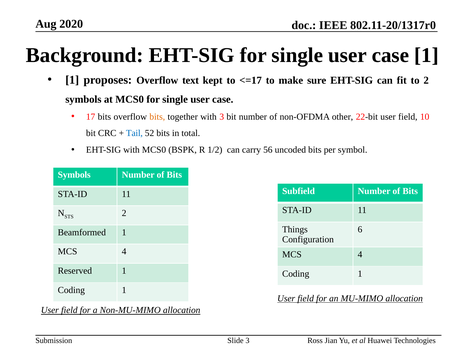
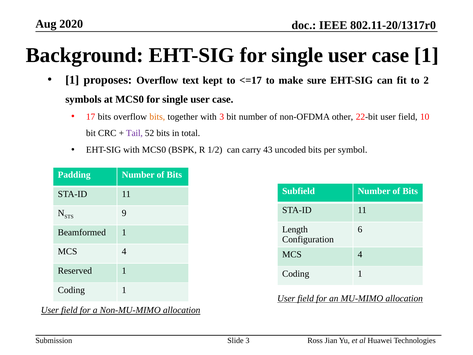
Tail colour: blue -> purple
56: 56 -> 43
Symbols at (74, 175): Symbols -> Padding
2 at (124, 213): 2 -> 9
Things: Things -> Length
